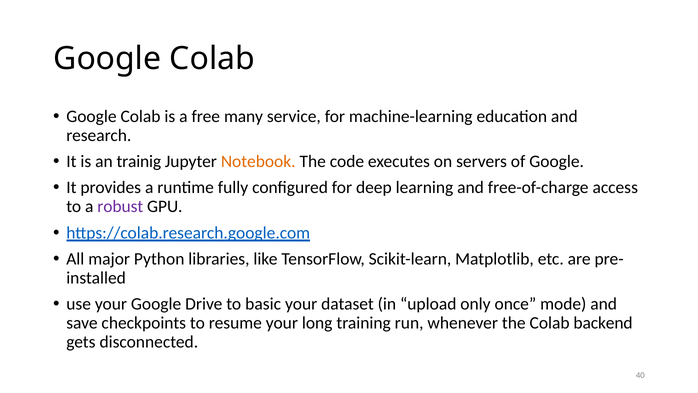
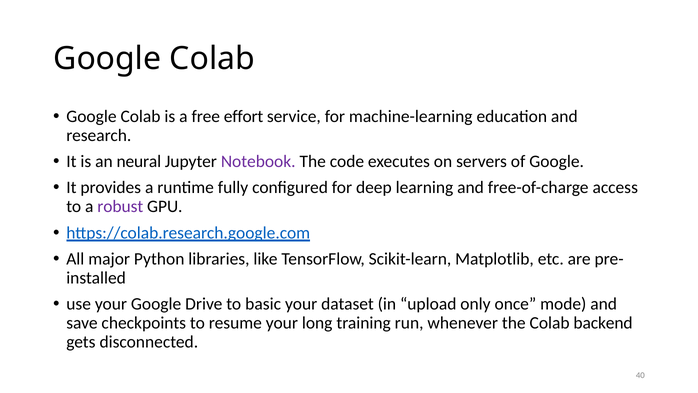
many: many -> effort
trainig: trainig -> neural
Notebook colour: orange -> purple
